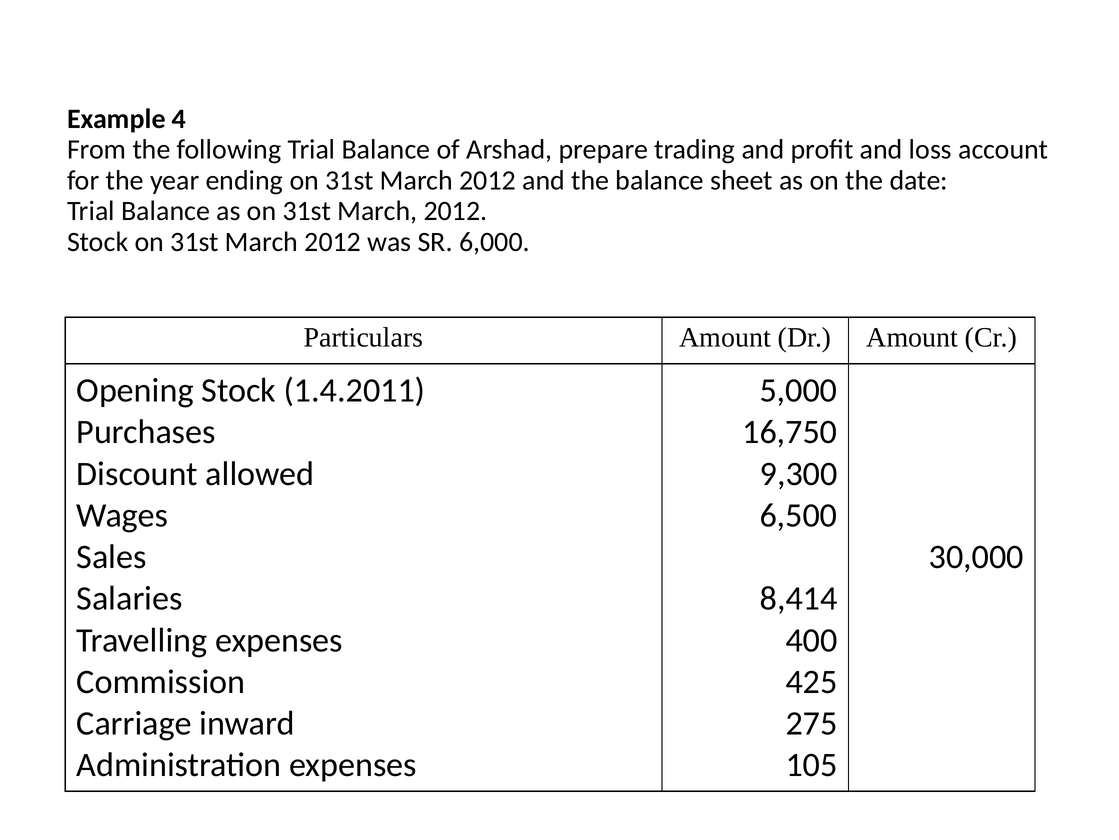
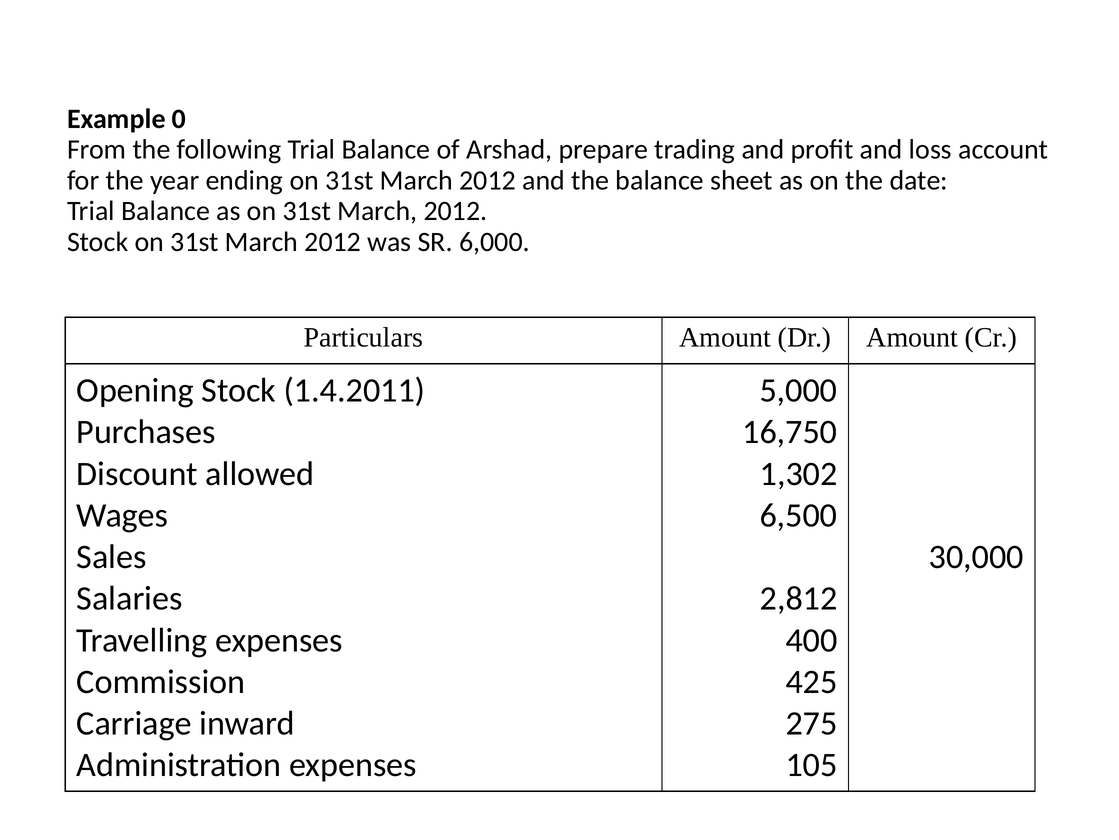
4: 4 -> 0
9,300: 9,300 -> 1,302
8,414: 8,414 -> 2,812
